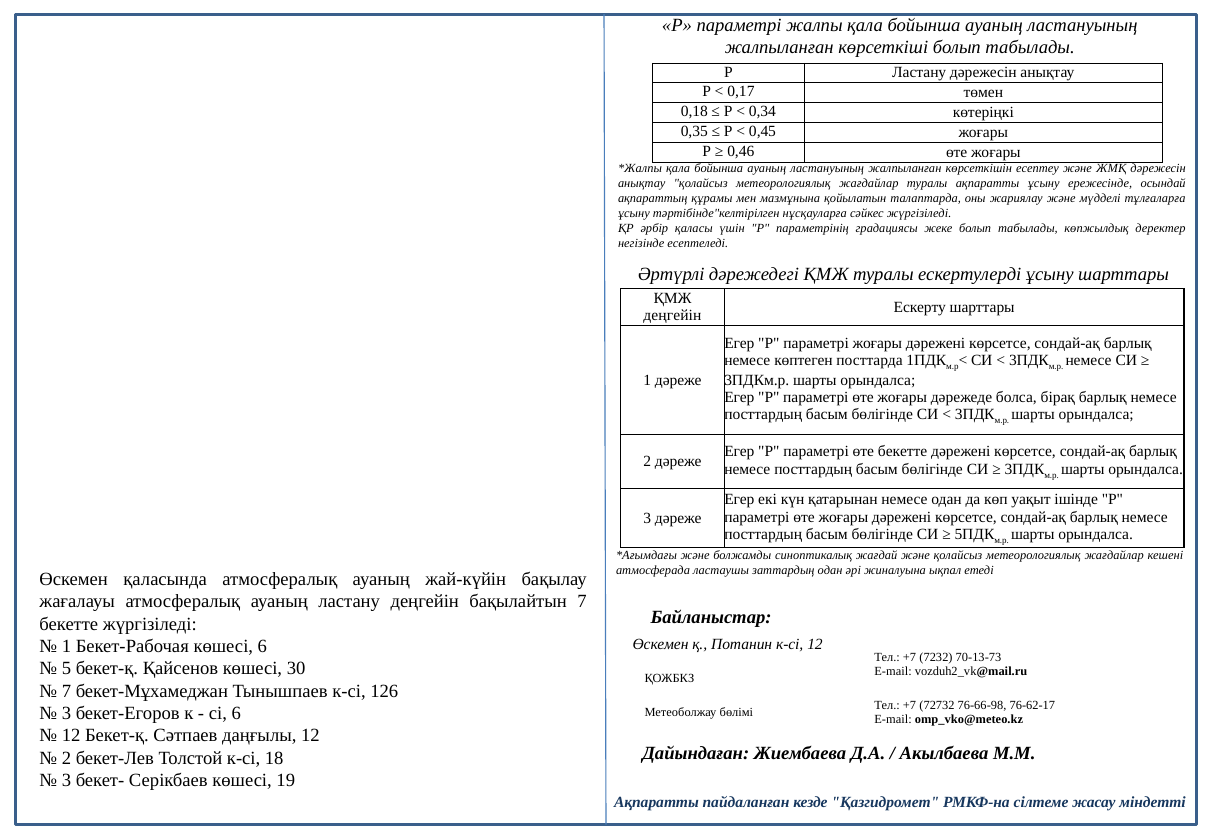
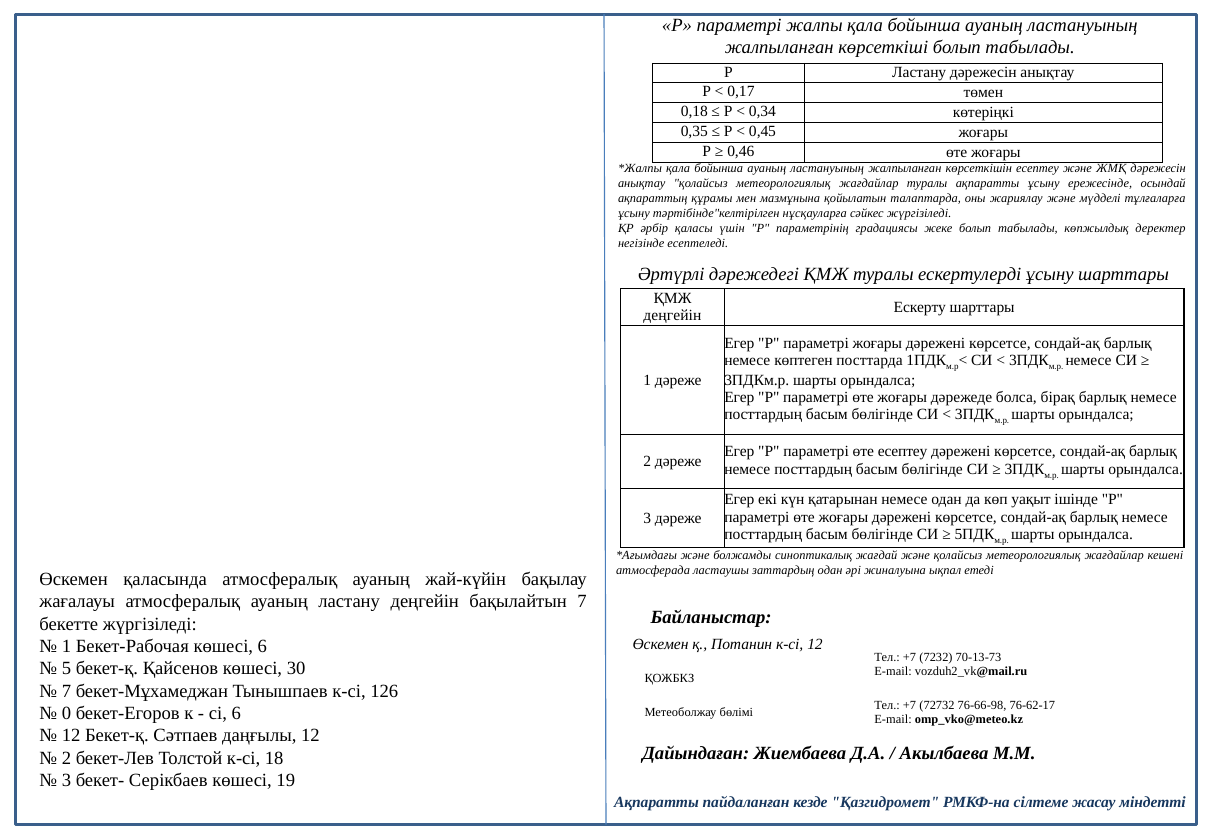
өте бекетте: бекетте -> есептеу
3 at (66, 713): 3 -> 0
